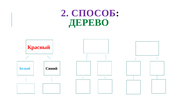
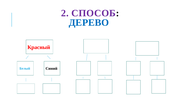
ДЕРЕВО colour: green -> blue
